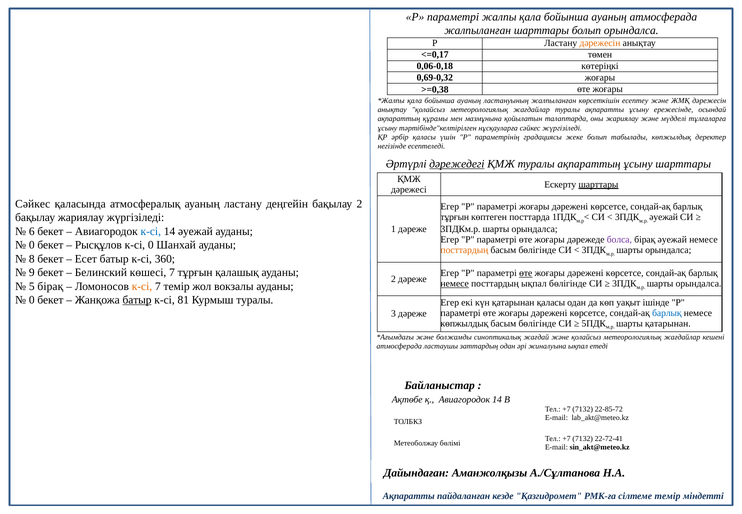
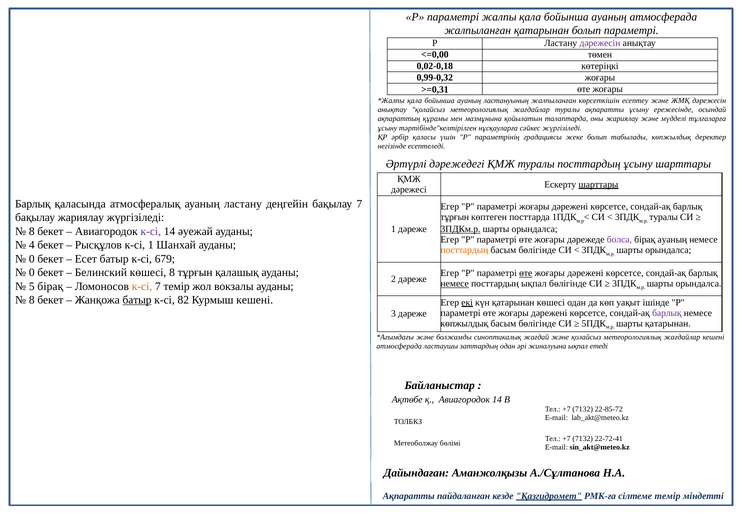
жалпыланған шарттары: шарттары -> қатарынан
болып орындалса: орындалса -> параметрі
дәрежесін at (600, 43) colour: orange -> purple
<=0,17: <=0,17 -> <=0,00
0,06-0,18: 0,06-0,18 -> 0,02-0,18
0,69-0,32: 0,69-0,32 -> 0,99-0,32
>=0,38: >=0,38 -> >=0,31
дәрежедегі underline: present -> none
туралы ақпараттың: ақпараттың -> посттардың
Сәйкес at (33, 204): Сәйкес -> Барлық
бақылау 2: 2 -> 7
әуежай at (664, 217): әуежай -> туралы
3ПДКм.р underline: none -> present
6 at (32, 231): 6 -> 8
к-сі at (151, 231) colour: blue -> purple
бірақ әуежай: әуежай -> ауаның
0 at (32, 245): 0 -> 4
к-сі 0: 0 -> 1
8 at (32, 259): 8 -> 0
360: 360 -> 679
9 at (32, 272): 9 -> 0
көшесі 7: 7 -> 8
0 at (32, 300): 0 -> 8
81: 81 -> 82
Курмыш туралы: туралы -> кешені
екі underline: none -> present
қатарынан қаласы: қаласы -> көшесі
барлық at (667, 313) colour: blue -> purple
Қазгидромет underline: none -> present
